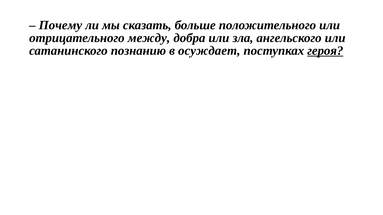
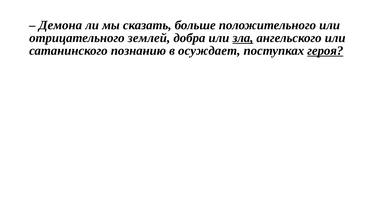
Почему: Почему -> Демона
между: между -> землей
зла underline: none -> present
